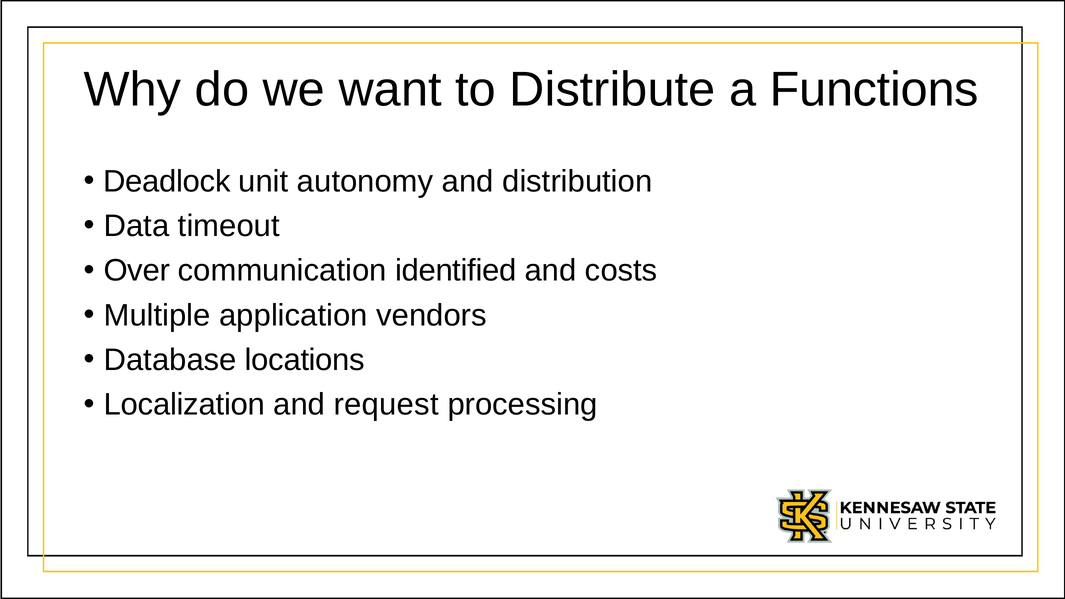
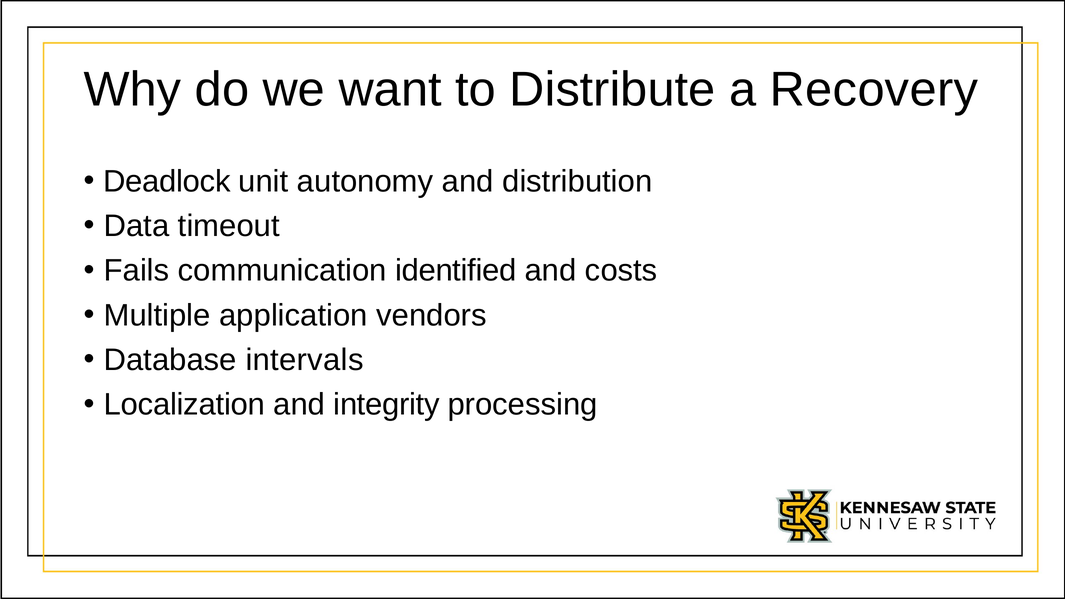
Functions: Functions -> Recovery
Over: Over -> Fails
locations: locations -> intervals
request: request -> integrity
